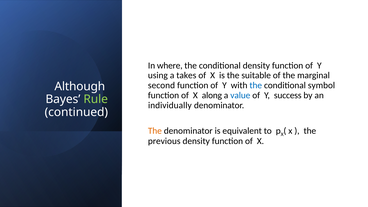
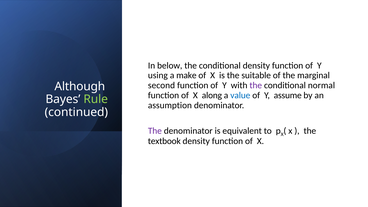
where: where -> below
takes: takes -> make
the at (256, 85) colour: blue -> purple
symbol: symbol -> normal
success: success -> assume
individually: individually -> assumption
The at (155, 131) colour: orange -> purple
previous: previous -> textbook
